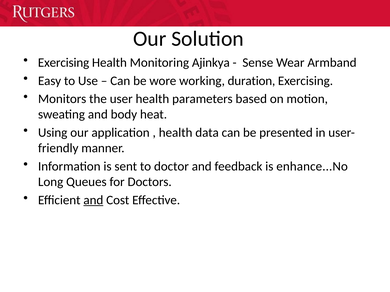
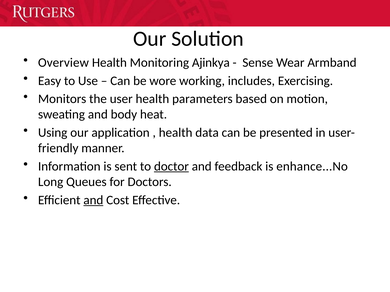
Exercising at (64, 63): Exercising -> Overview
duration: duration -> includes
doctor underline: none -> present
